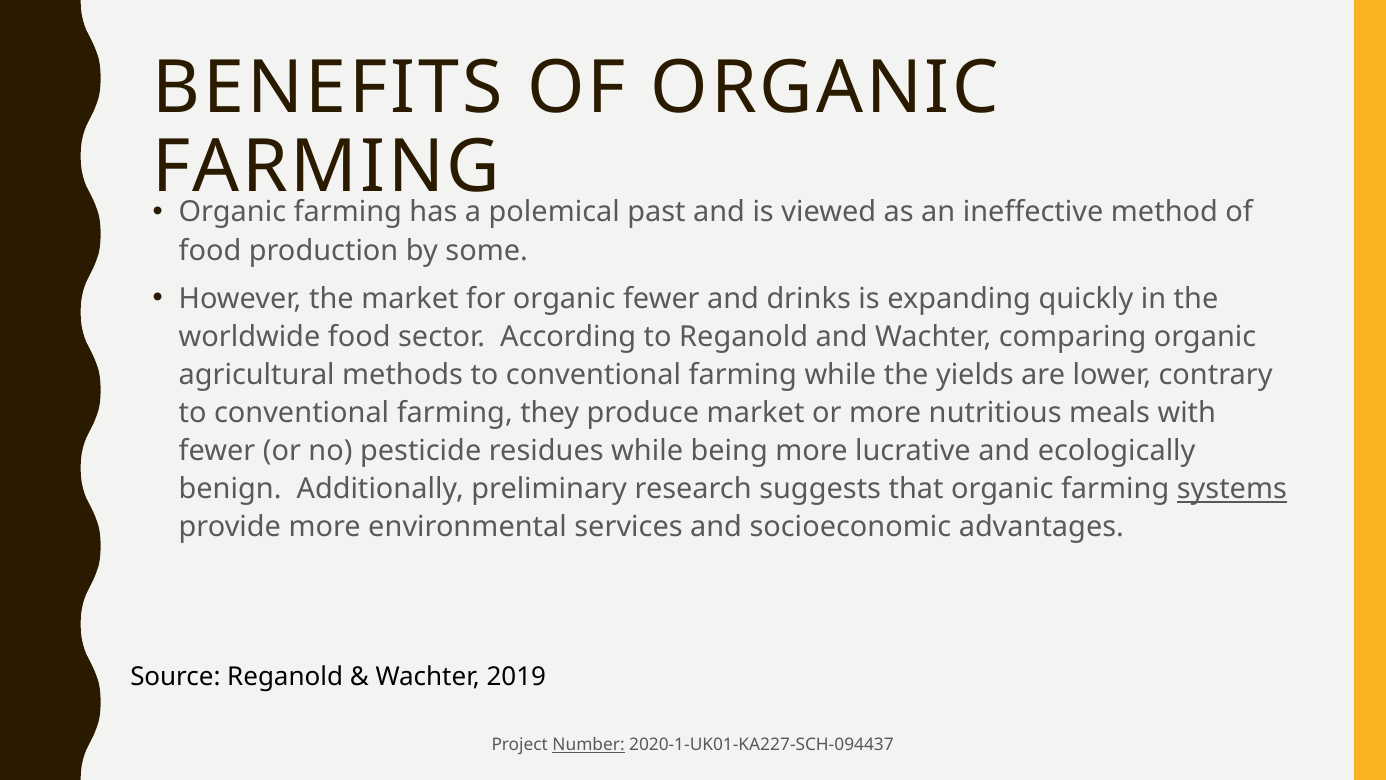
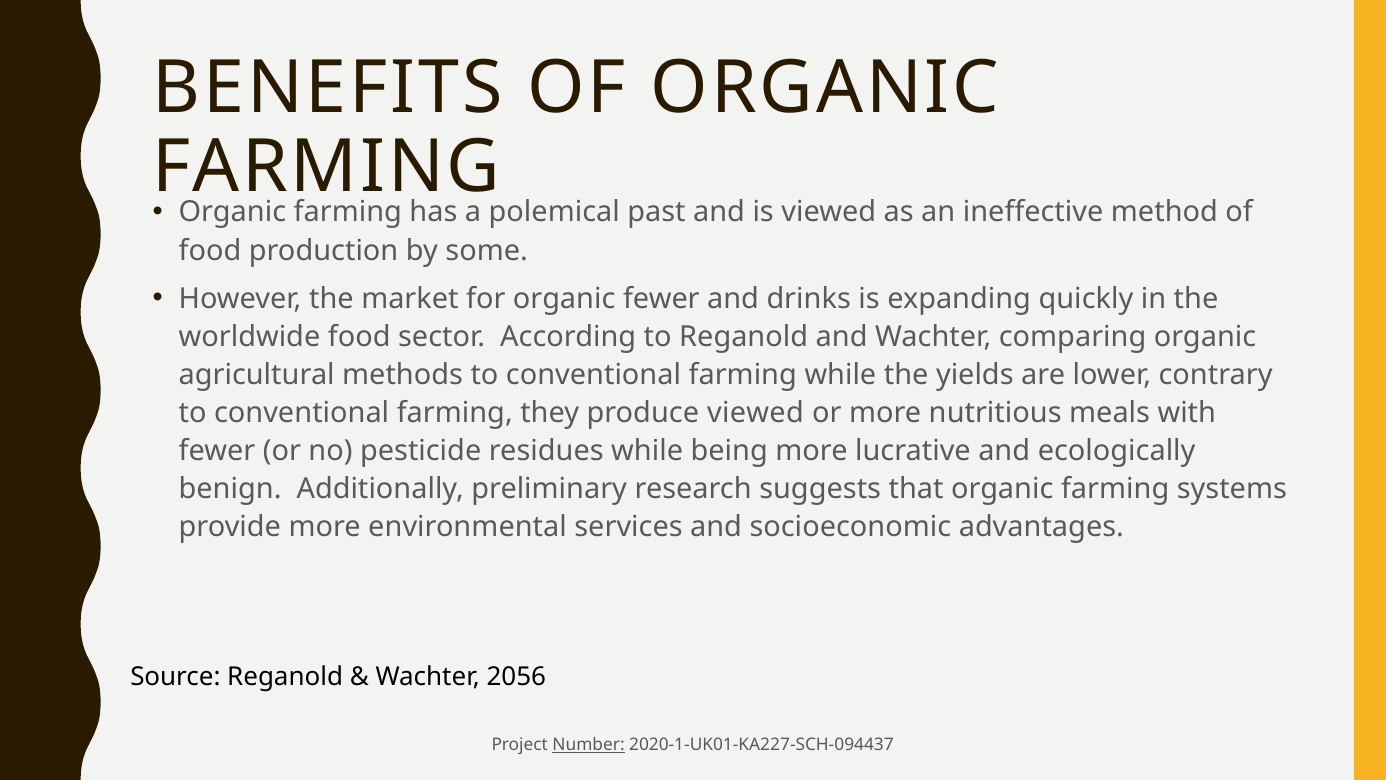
produce market: market -> viewed
systems underline: present -> none
2019: 2019 -> 2056
